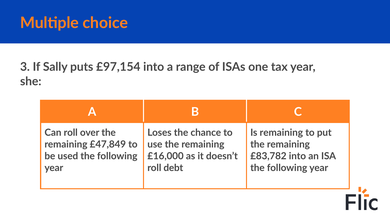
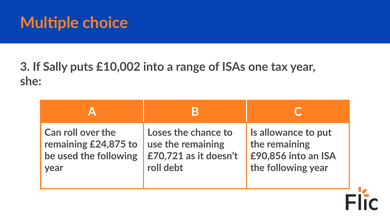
£97,154: £97,154 -> £10,002
Is remaining: remaining -> allowance
£47,849: £47,849 -> £24,875
£16,000: £16,000 -> £70,721
£83,782: £83,782 -> £90,856
